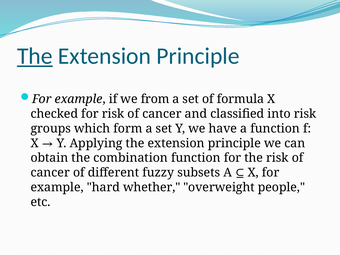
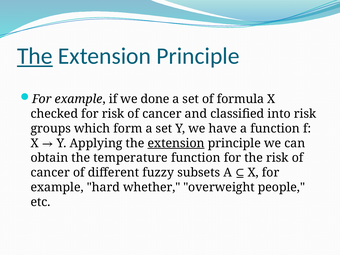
from: from -> done
extension at (176, 143) underline: none -> present
combination: combination -> temperature
